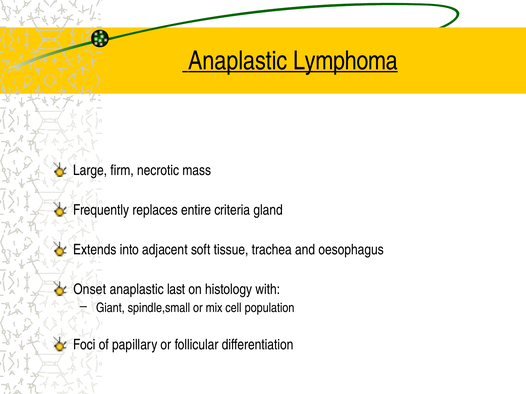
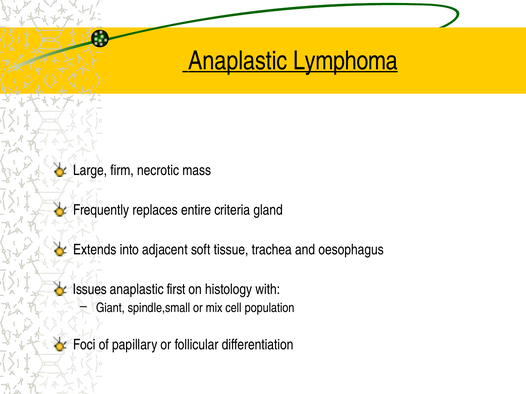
Onset: Onset -> Issues
last: last -> first
